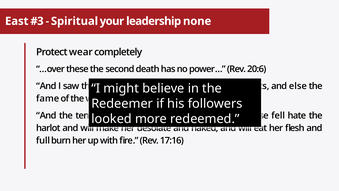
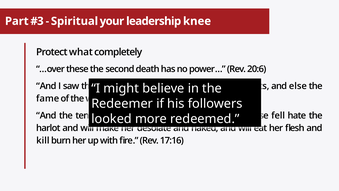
East: East -> Part
none: none -> knee
wear: wear -> what
full: full -> kill
